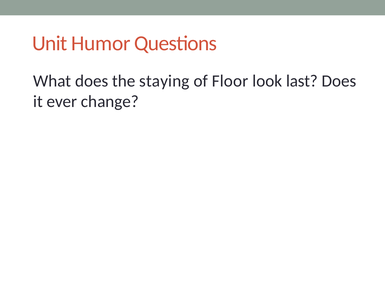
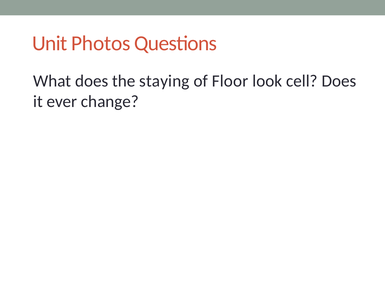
Humor: Humor -> Photos
last: last -> cell
